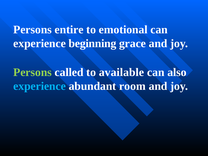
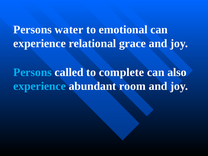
entire: entire -> water
beginning: beginning -> relational
Persons at (33, 72) colour: light green -> light blue
available: available -> complete
